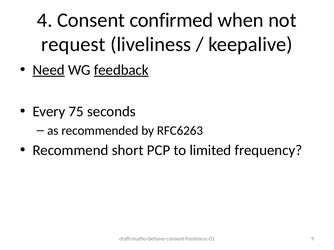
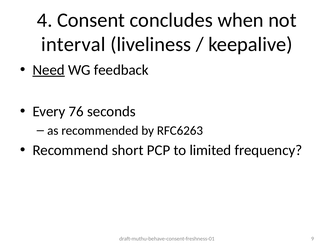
confirmed: confirmed -> concludes
request: request -> interval
feedback underline: present -> none
75: 75 -> 76
